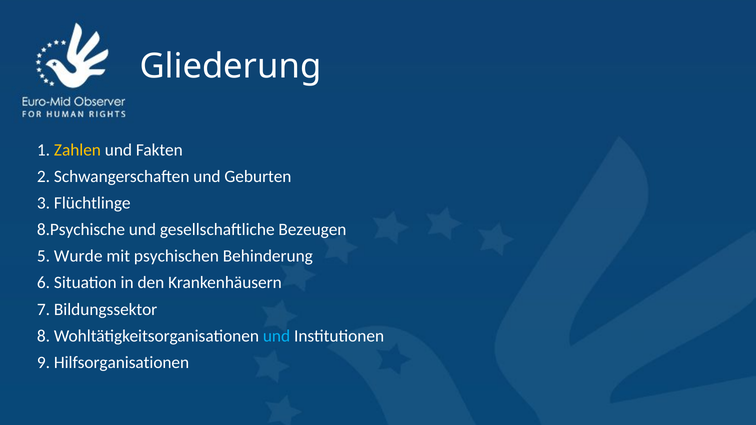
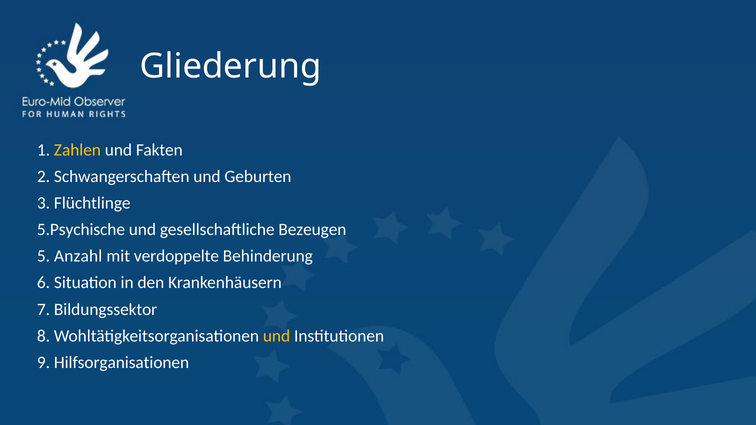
8.Psychische: 8.Psychische -> 5.Psychische
Wurde: Wurde -> Anzahl
psychischen: psychischen -> verdoppelte
und at (277, 336) colour: light blue -> yellow
